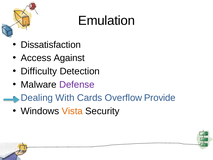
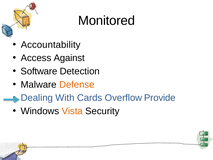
Emulation: Emulation -> Monitored
Dissatisfaction: Dissatisfaction -> Accountability
Difficulty: Difficulty -> Software
Defense colour: purple -> orange
